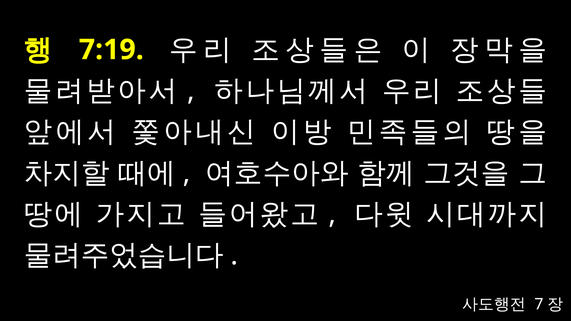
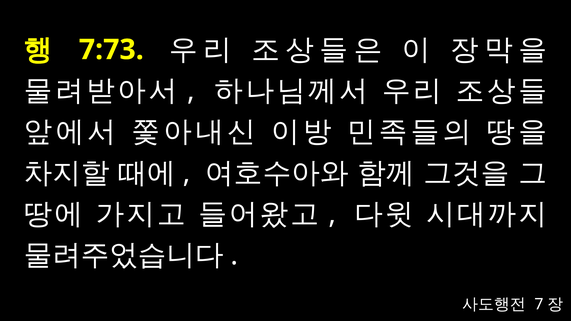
7:19: 7:19 -> 7:73
